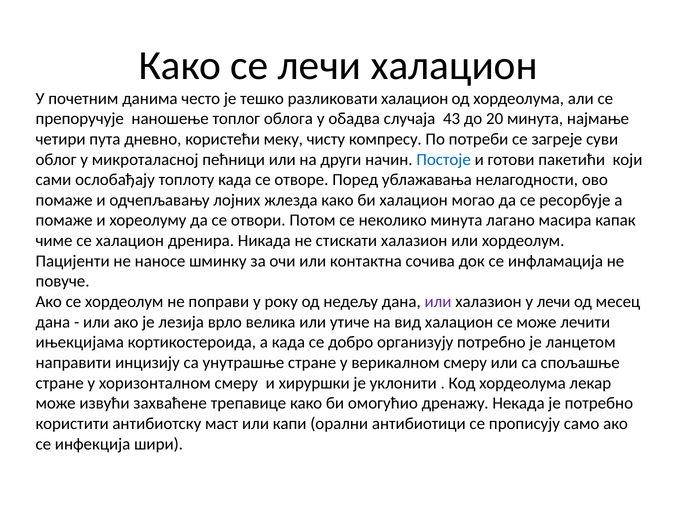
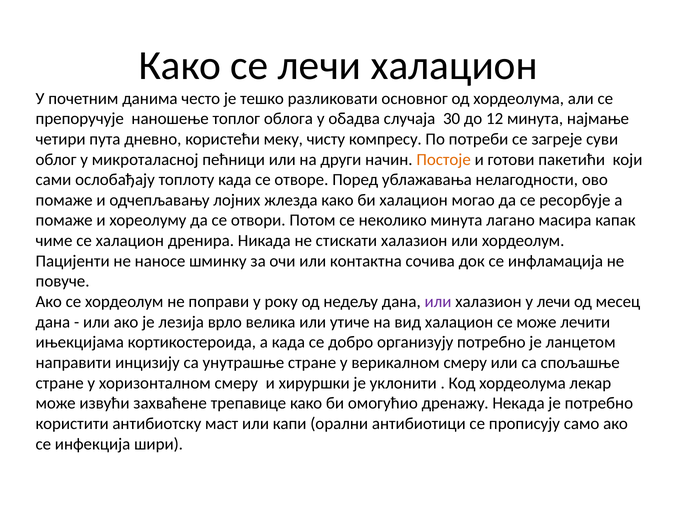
разликовати халацион: халацион -> основног
43: 43 -> 30
20: 20 -> 12
Постоје colour: blue -> orange
